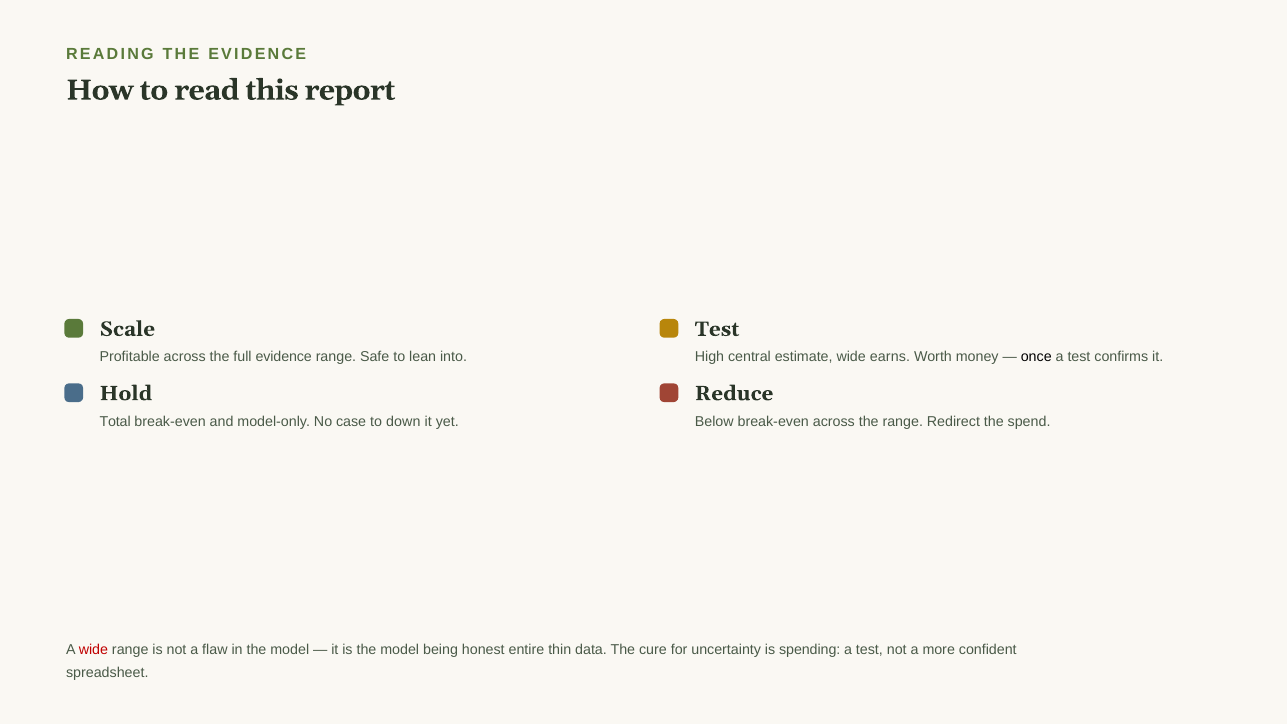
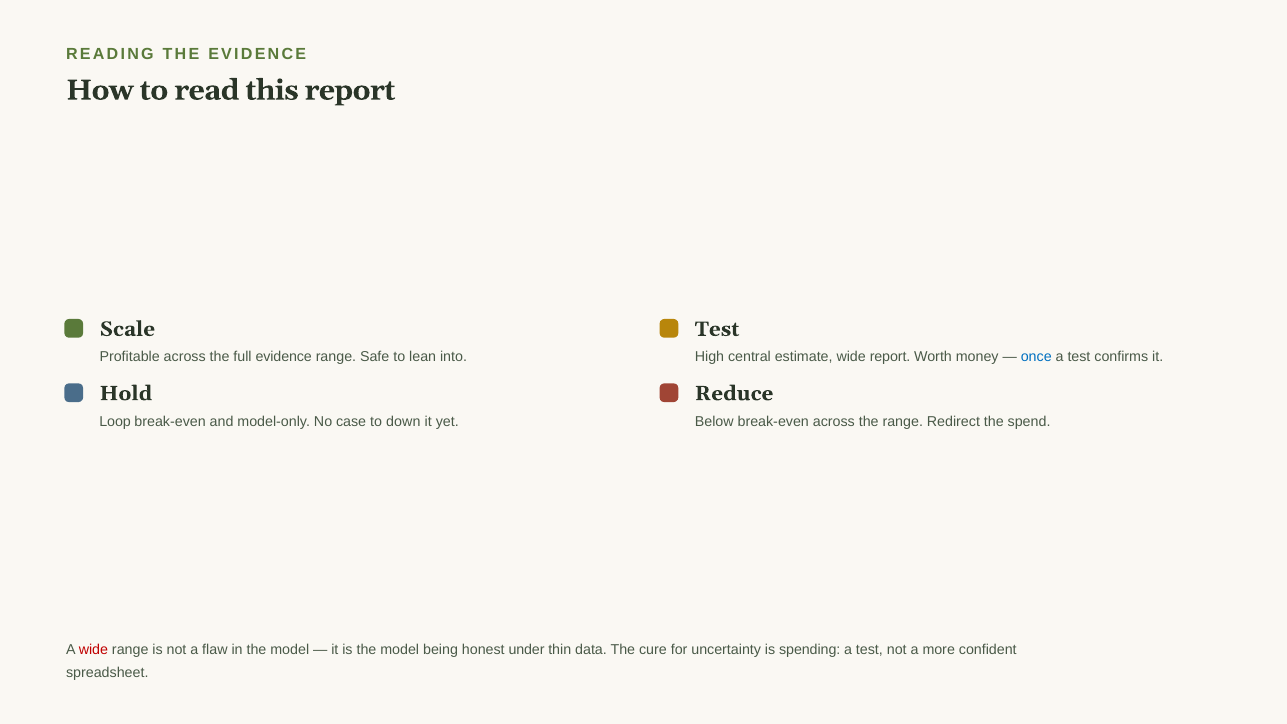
wide earns: earns -> report
once colour: black -> blue
Total: Total -> Loop
entire: entire -> under
